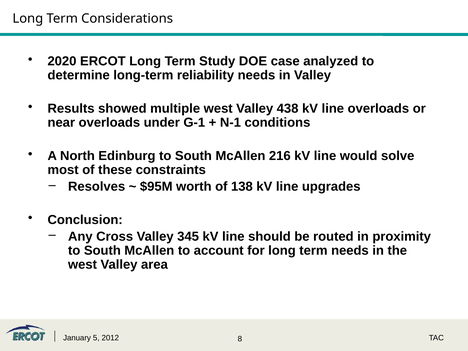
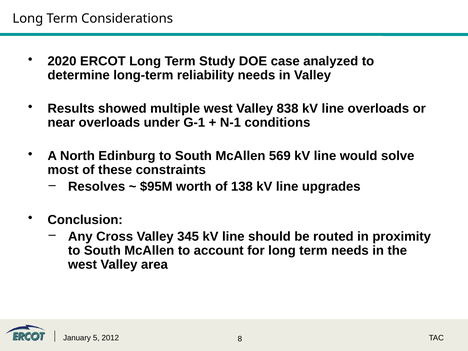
438: 438 -> 838
216: 216 -> 569
